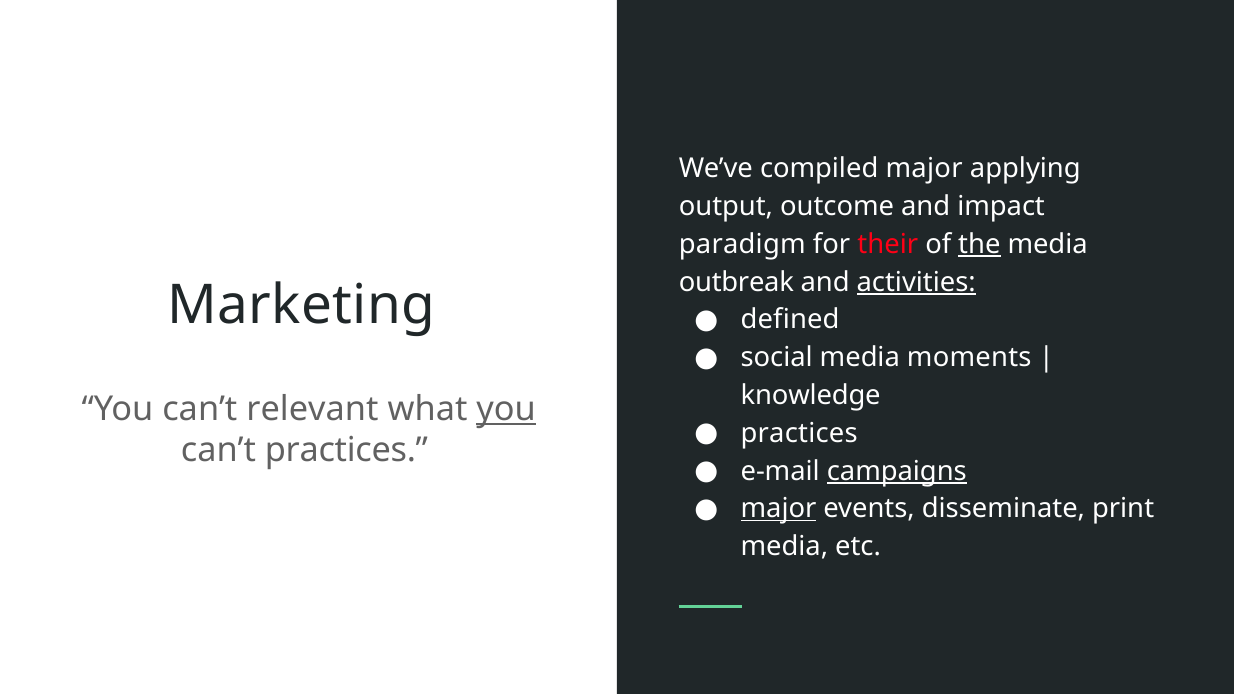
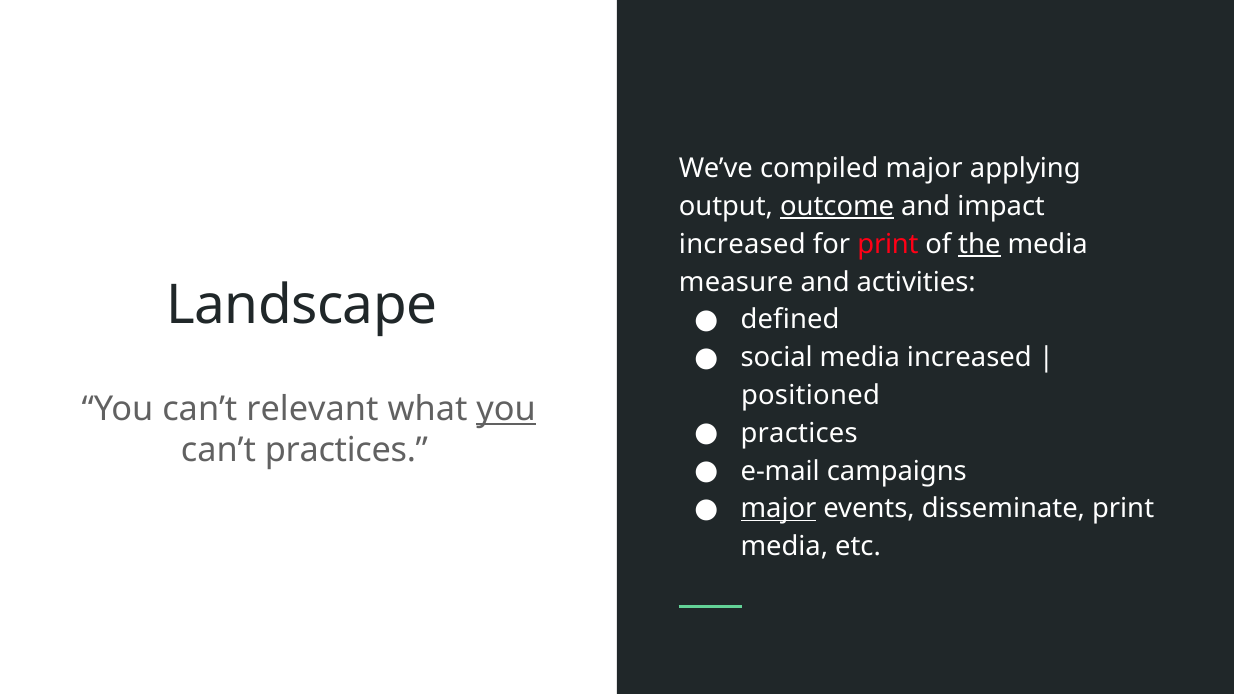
outcome underline: none -> present
paradigm at (742, 244): paradigm -> increased
for their: their -> print
outbreak: outbreak -> measure
activities underline: present -> none
Marketing: Marketing -> Landscape
media moments: moments -> increased
knowledge: knowledge -> positioned
campaigns underline: present -> none
